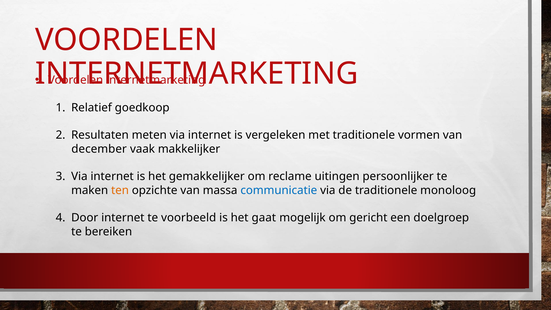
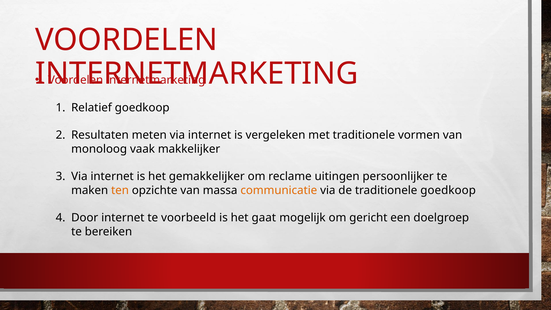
december: december -> monoloog
communicatie colour: blue -> orange
traditionele monoloog: monoloog -> goedkoop
